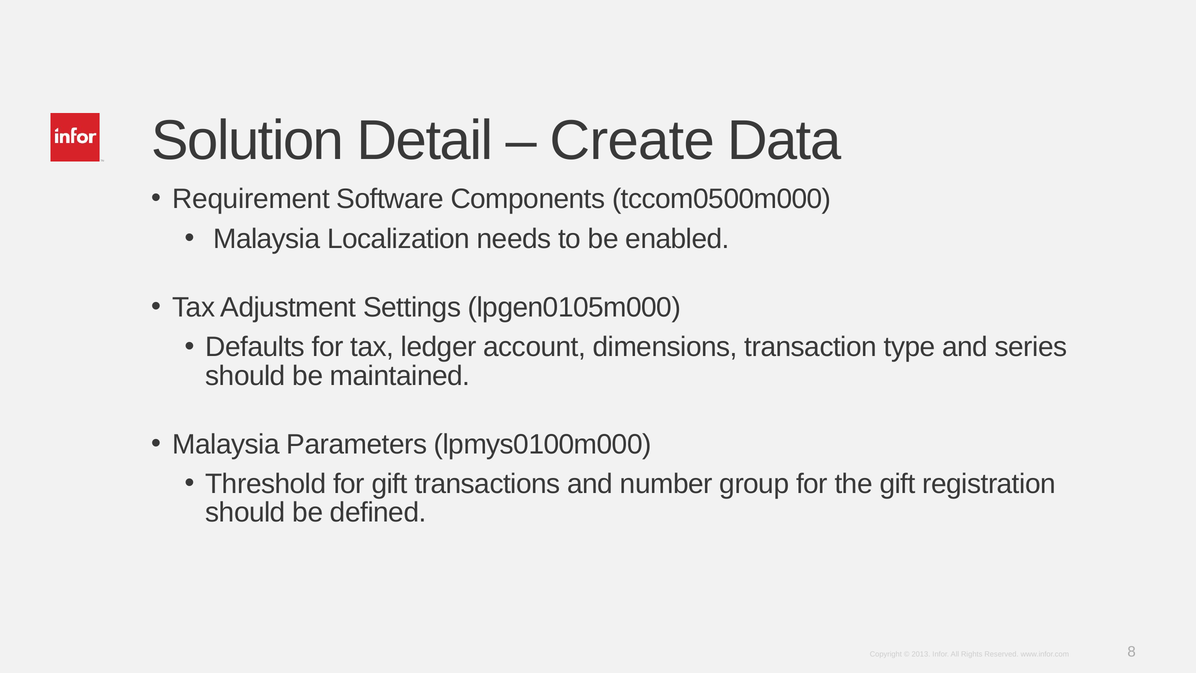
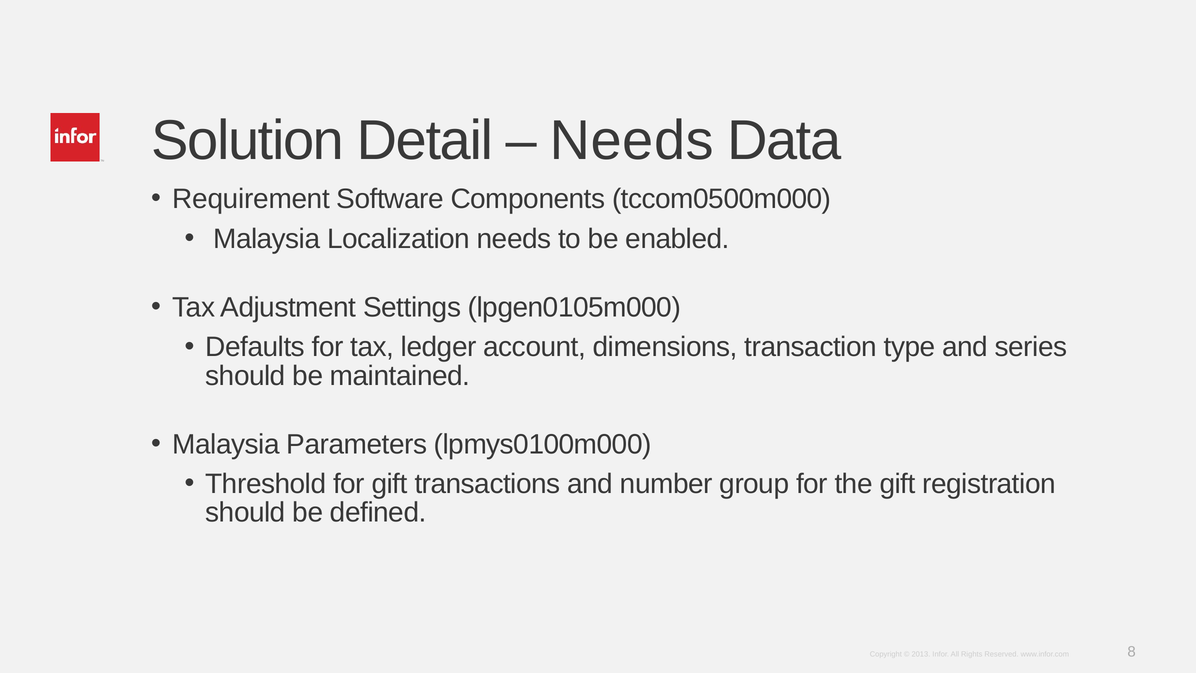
Create at (632, 141): Create -> Needs
